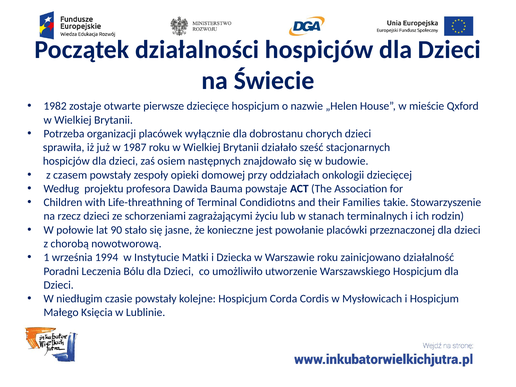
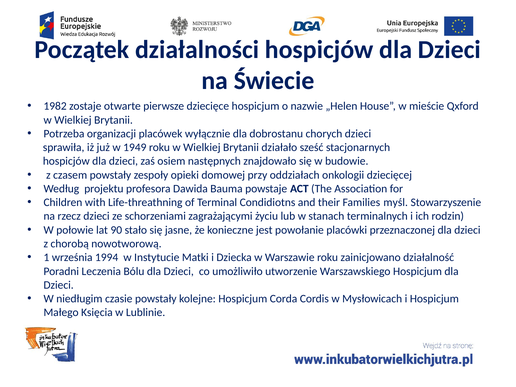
1987: 1987 -> 1949
takie: takie -> myśl
